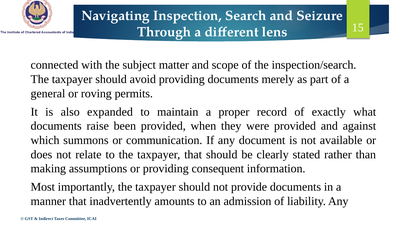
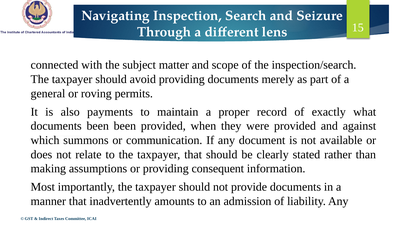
expanded: expanded -> payments
documents raise: raise -> been
